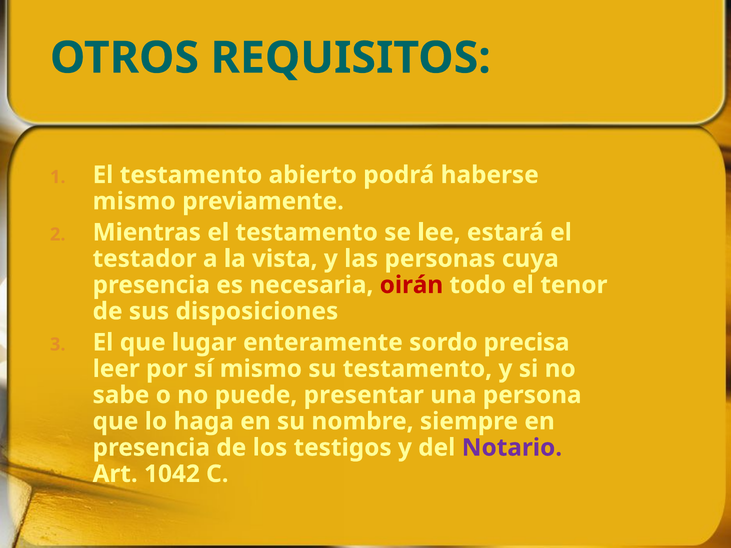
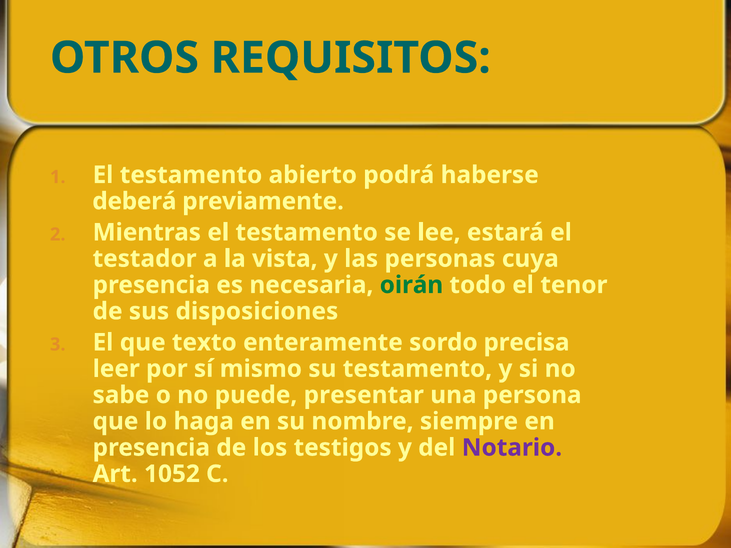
mismo at (134, 201): mismo -> deberá
oirán colour: red -> green
lugar: lugar -> texto
1042: 1042 -> 1052
